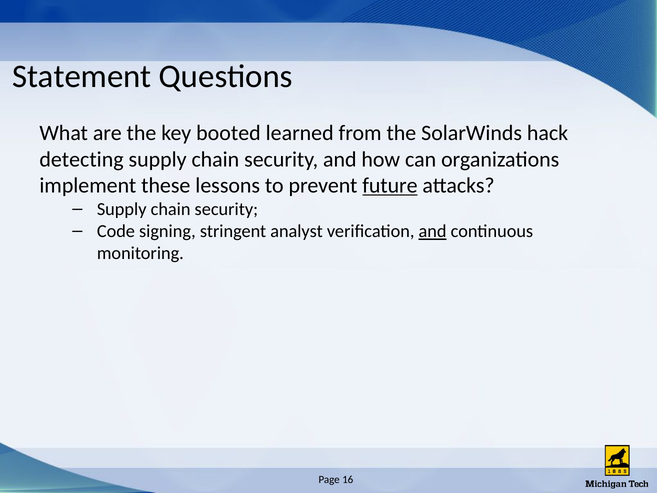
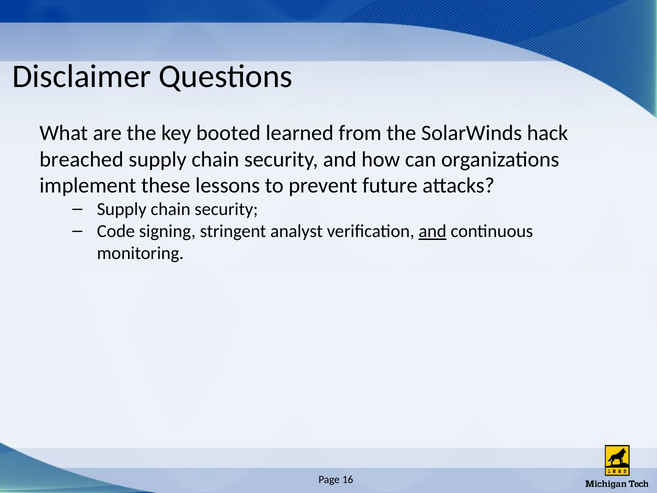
Statement: Statement -> Disclaimer
detecting: detecting -> breached
future underline: present -> none
